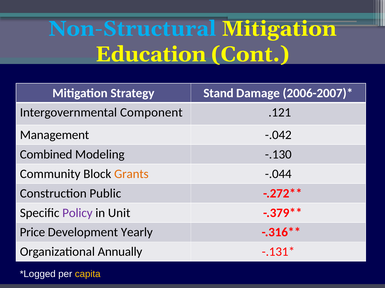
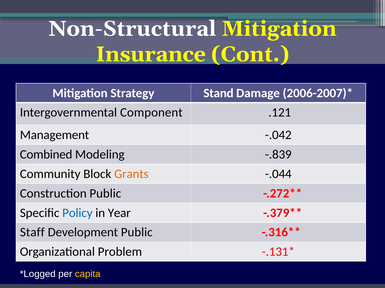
Non-Structural colour: light blue -> white
Education: Education -> Insurance
-.130: -.130 -> -.839
Policy colour: purple -> blue
Unit: Unit -> Year
Price: Price -> Staff
Development Yearly: Yearly -> Public
Annually: Annually -> Problem
